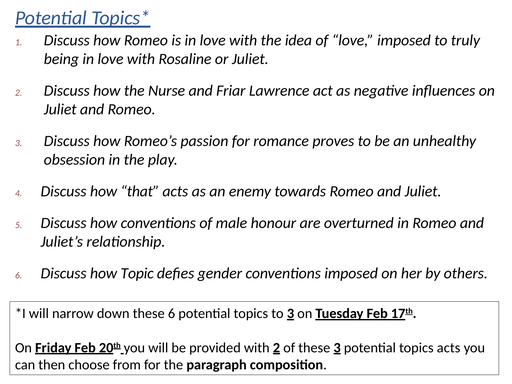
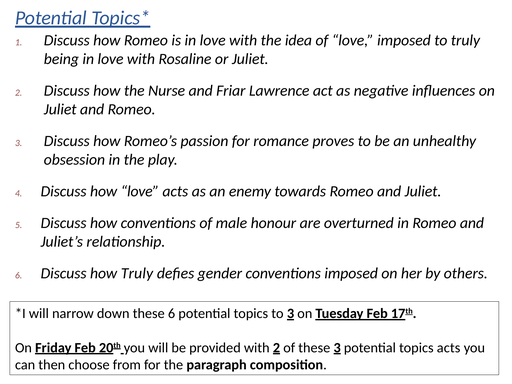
how that: that -> love
how Topic: Topic -> Truly
